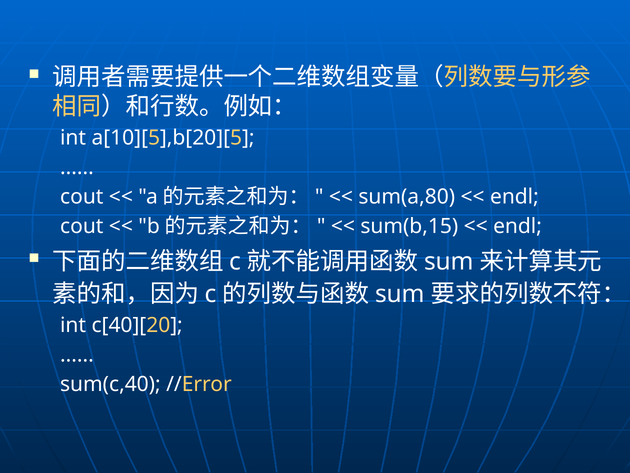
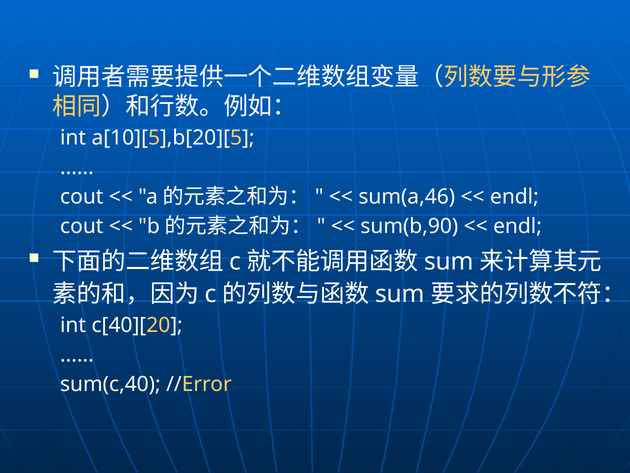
sum(a,80: sum(a,80 -> sum(a,46
sum(b,15: sum(b,15 -> sum(b,90
